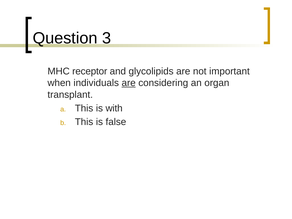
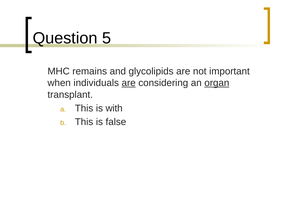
3: 3 -> 5
receptor: receptor -> remains
organ underline: none -> present
